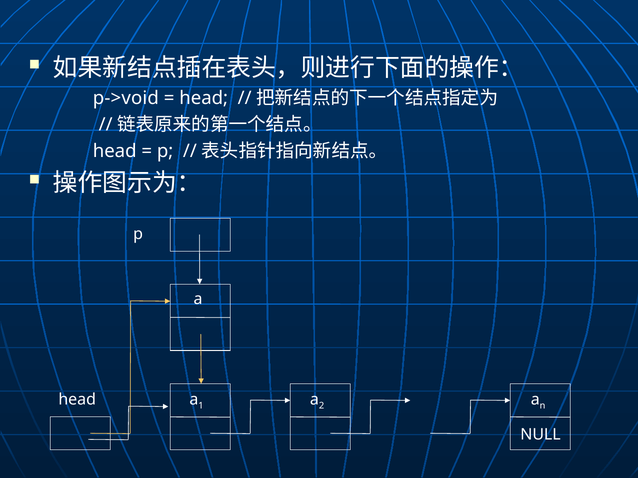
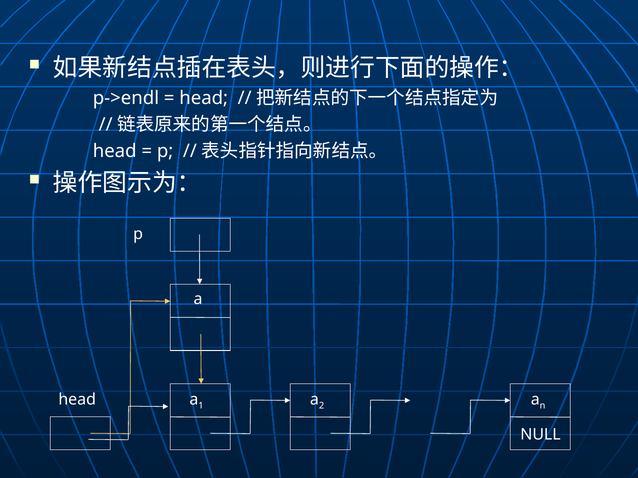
p->void: p->void -> p->endl
